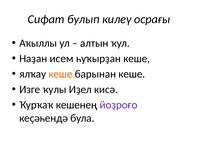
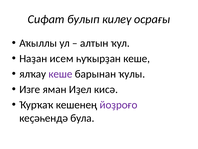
кеше at (60, 74) colour: orange -> purple
барынан кеше: кеше -> ҡулы
ҡулы: ҡулы -> яман
